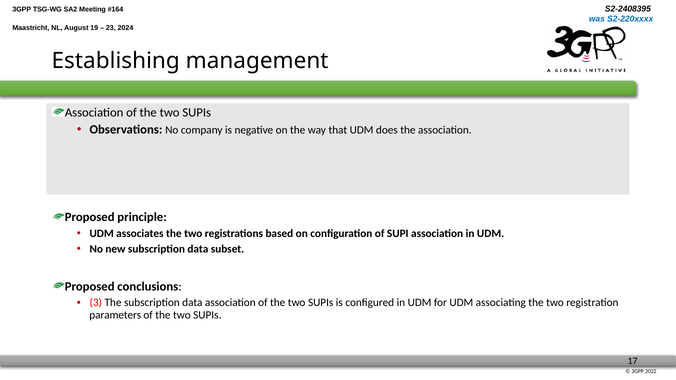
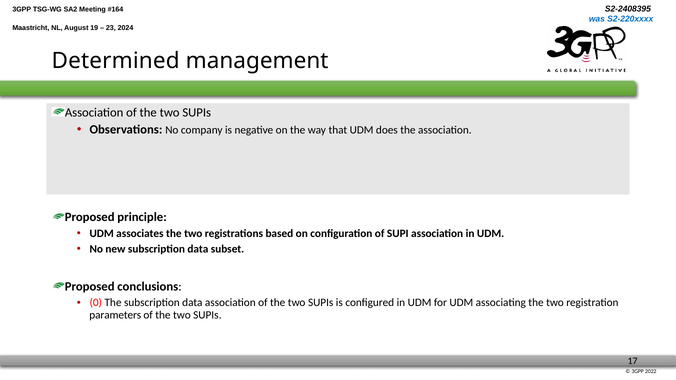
Establishing: Establishing -> Determined
3: 3 -> 0
